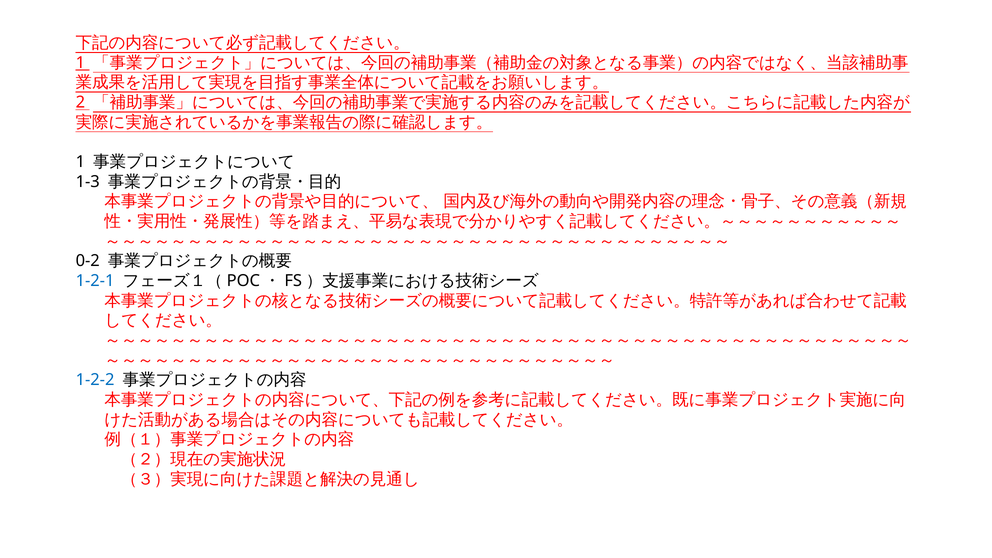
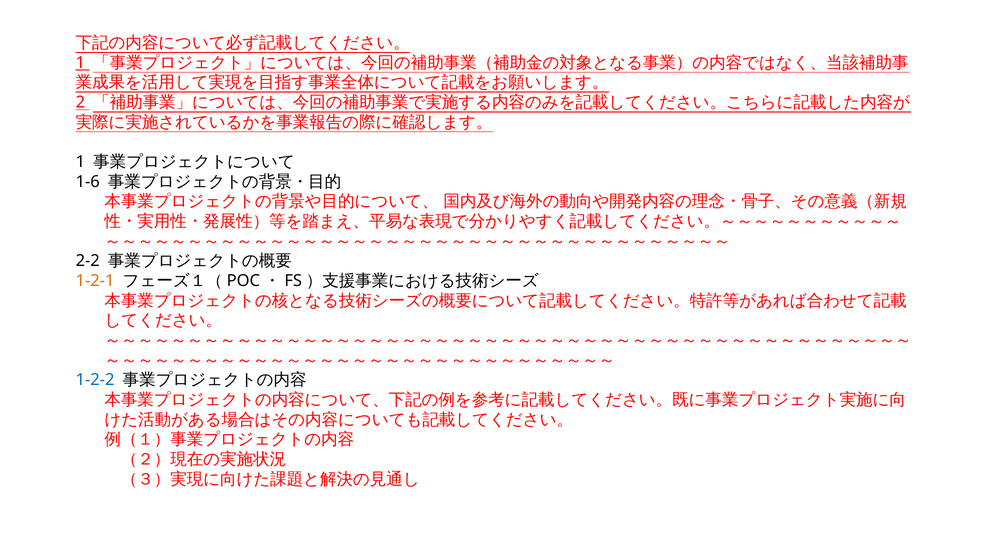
1-3: 1-3 -> 1-6
0-2: 0-2 -> 2-2
1-2-1 colour: blue -> orange
